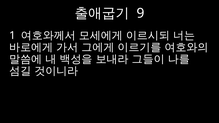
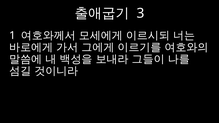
9: 9 -> 3
